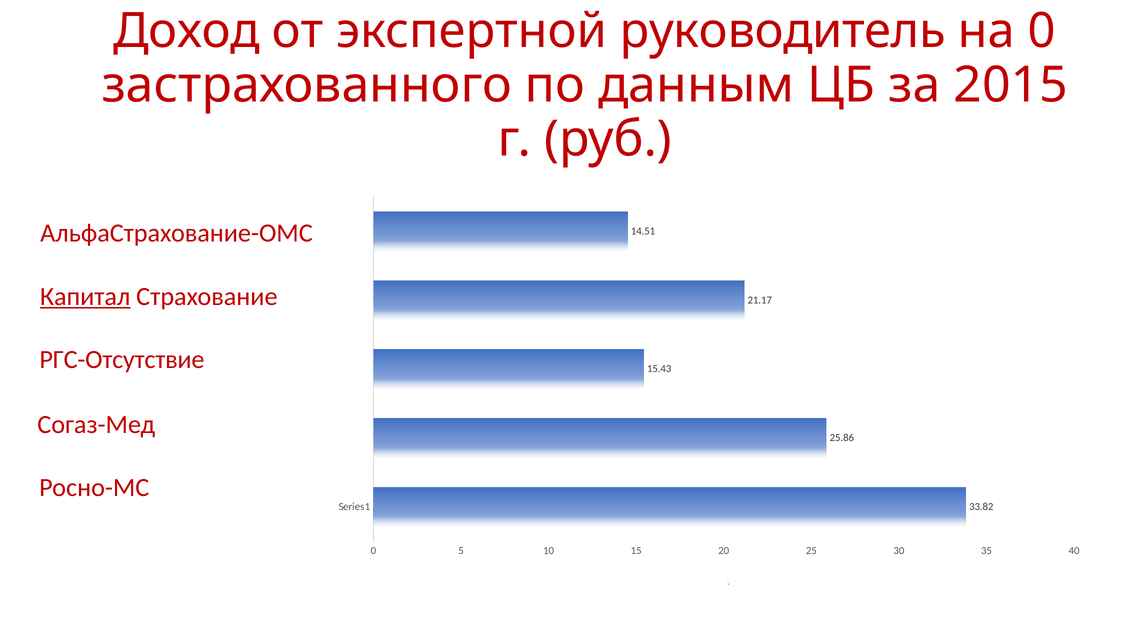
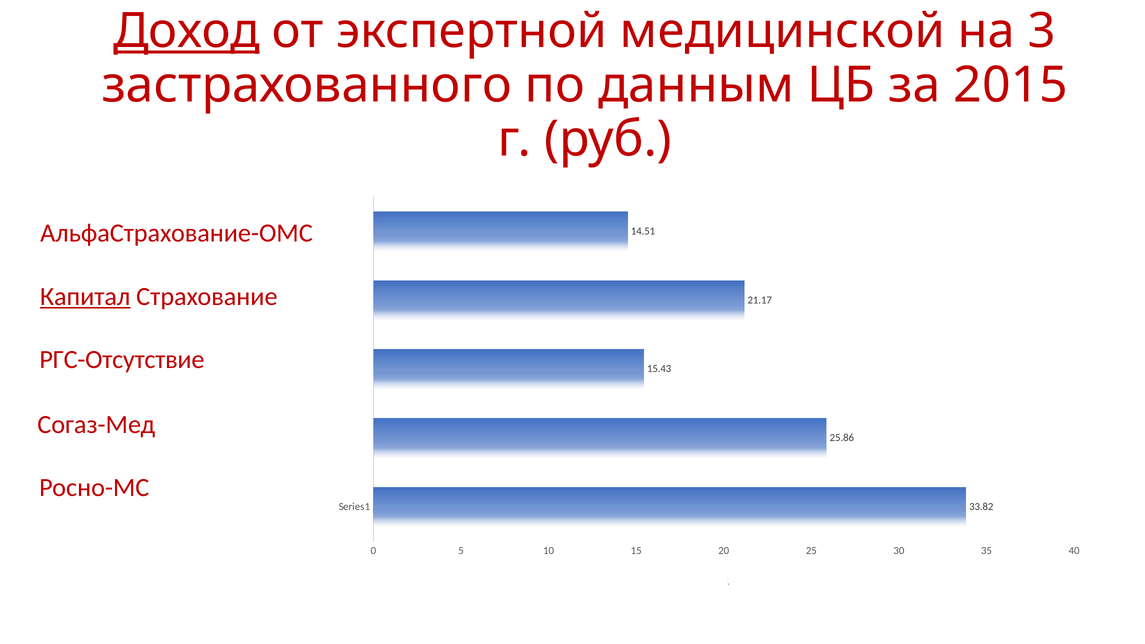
Доход underline: none -> present
руководитель: руководитель -> медицинской
на 0: 0 -> 3
